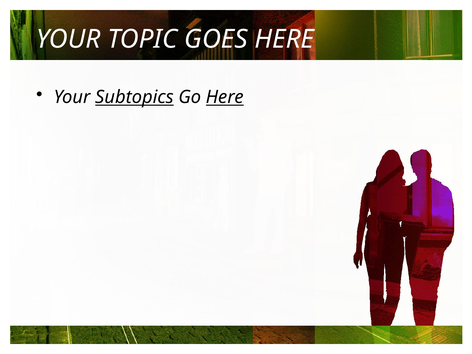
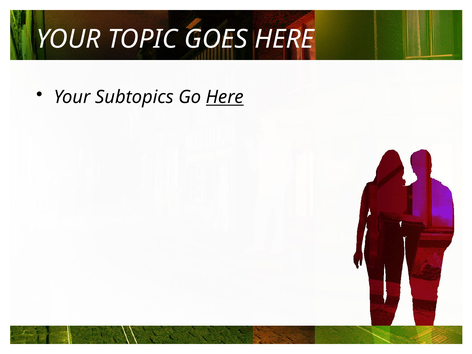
Subtopics underline: present -> none
